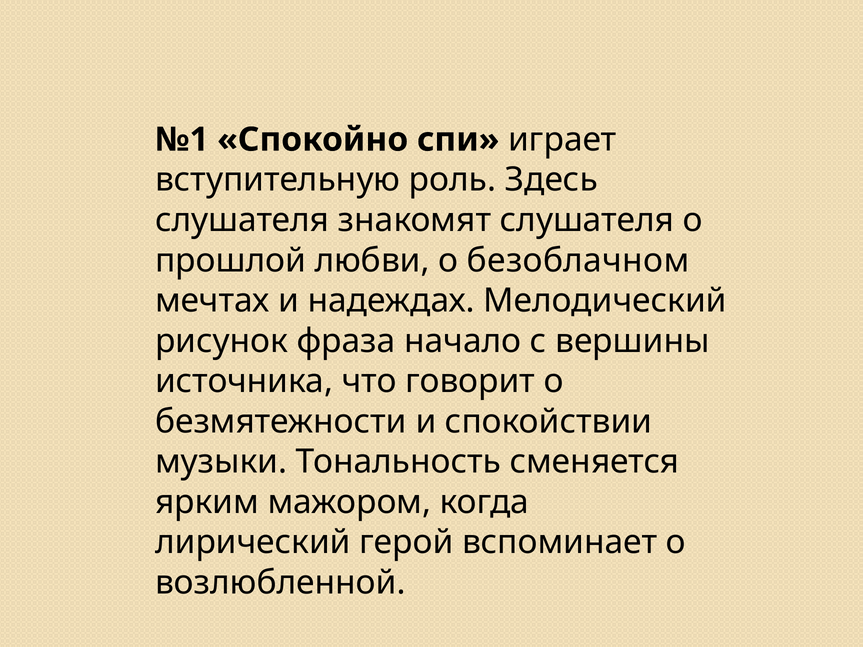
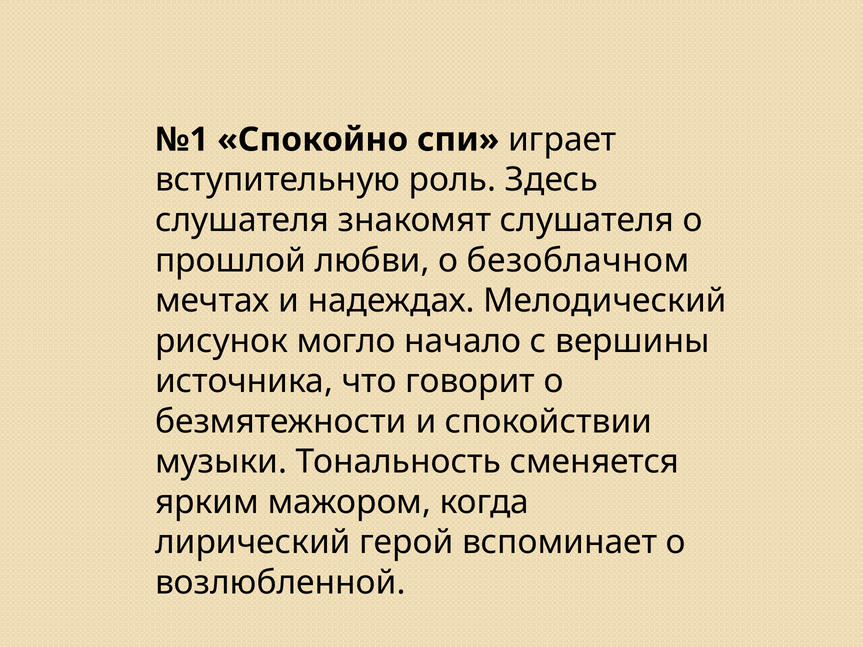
фраза: фраза -> могло
